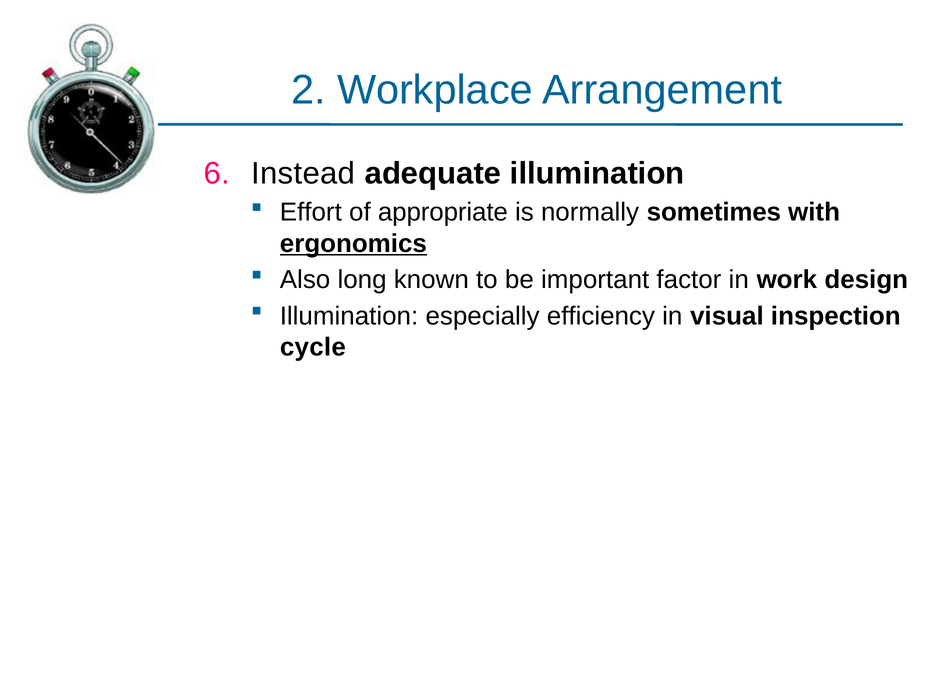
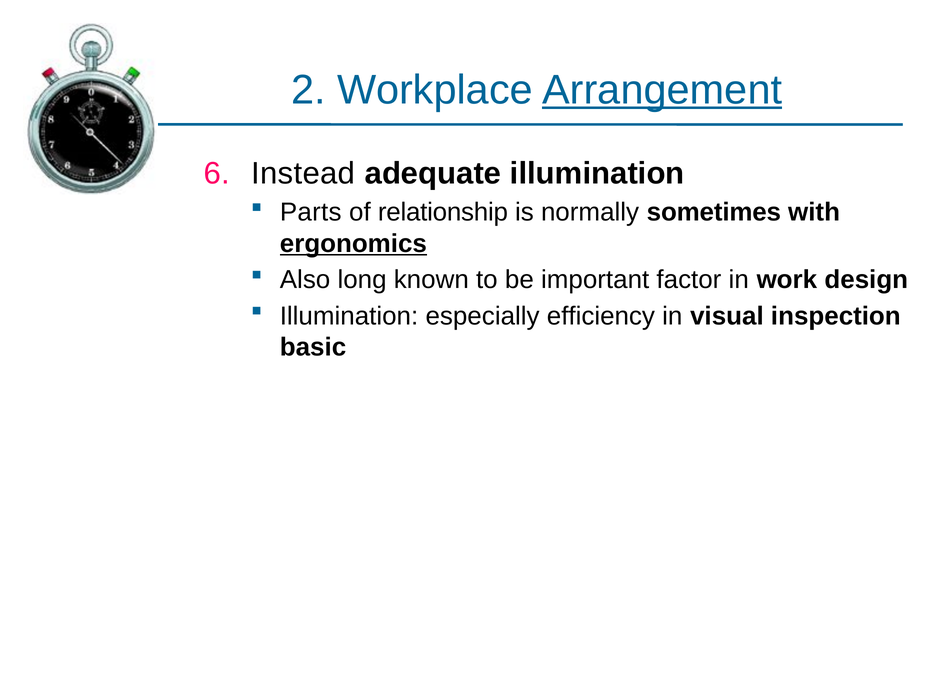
Arrangement underline: none -> present
Effort: Effort -> Parts
appropriate: appropriate -> relationship
cycle: cycle -> basic
